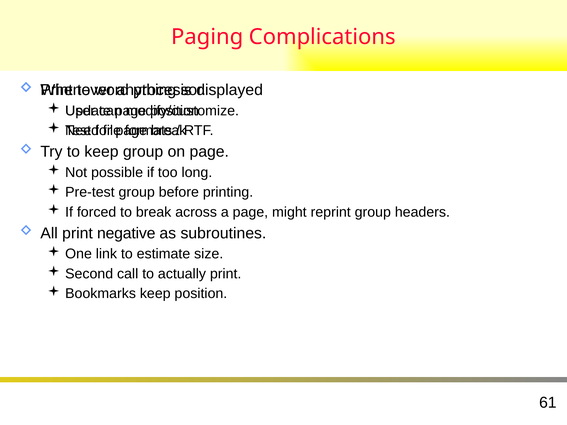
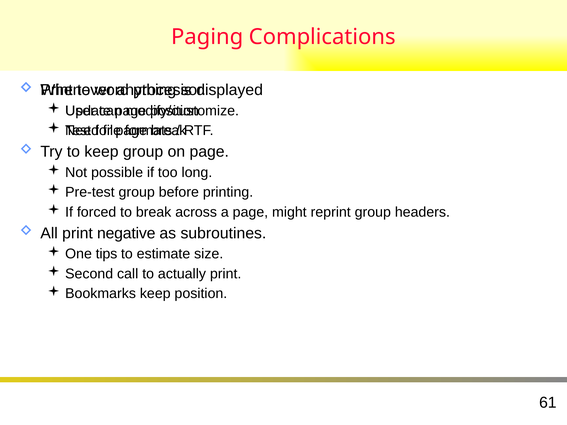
link: link -> tips
